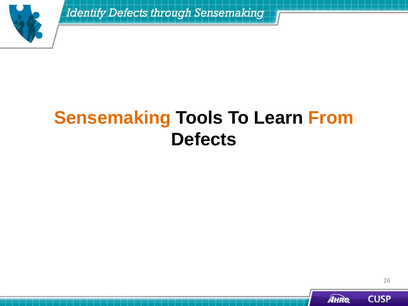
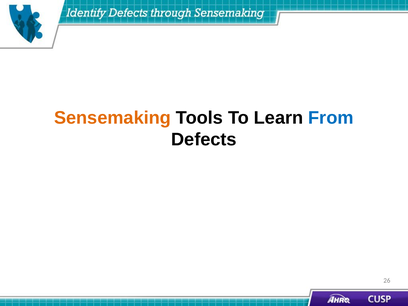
From colour: orange -> blue
